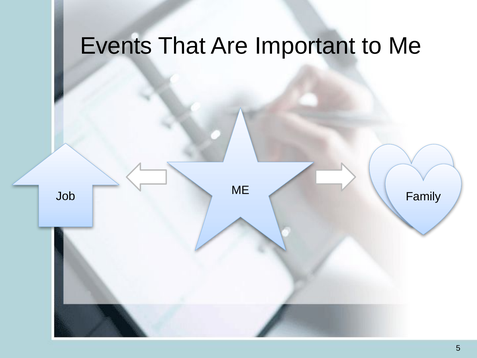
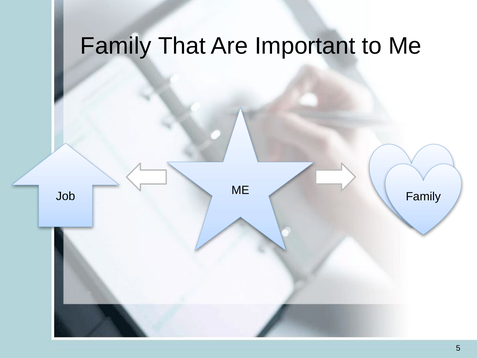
Events at (116, 46): Events -> Family
